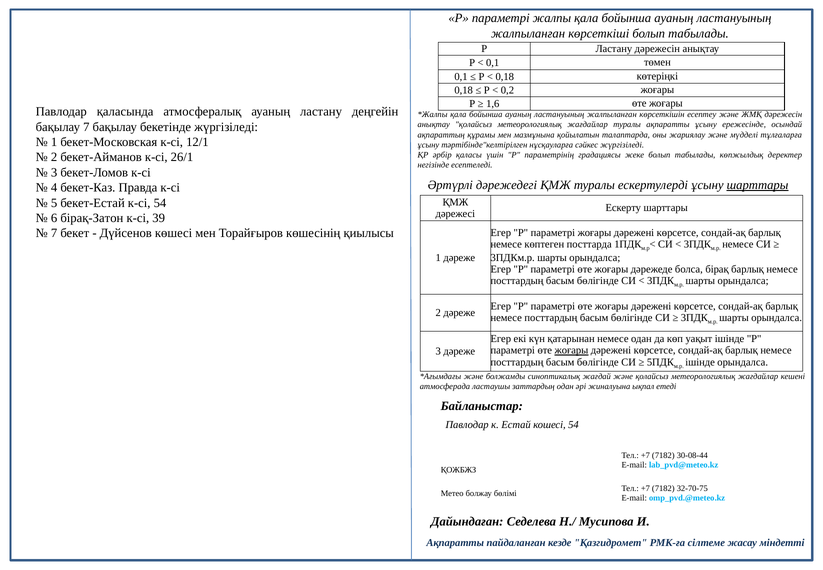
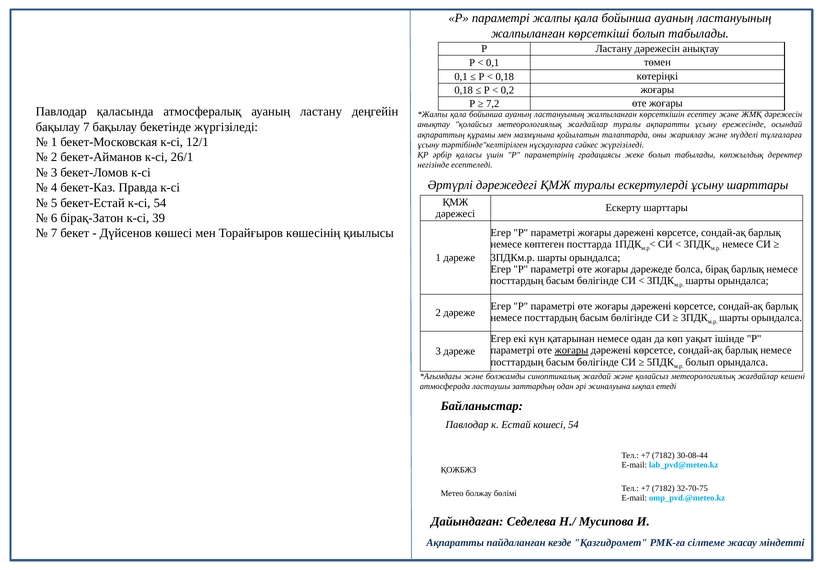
1,6: 1,6 -> 7,2
шарттары at (758, 185) underline: present -> none
ішінде at (700, 362): ішінде -> болып
